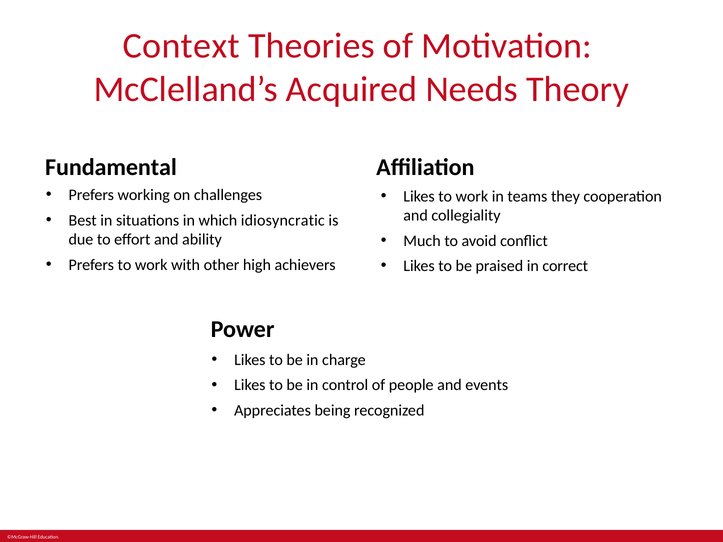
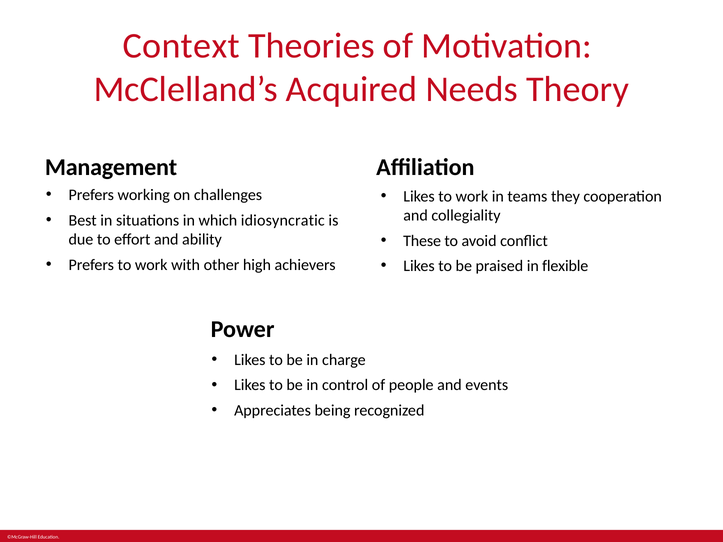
Fundamental: Fundamental -> Management
Much: Much -> These
correct: correct -> flexible
